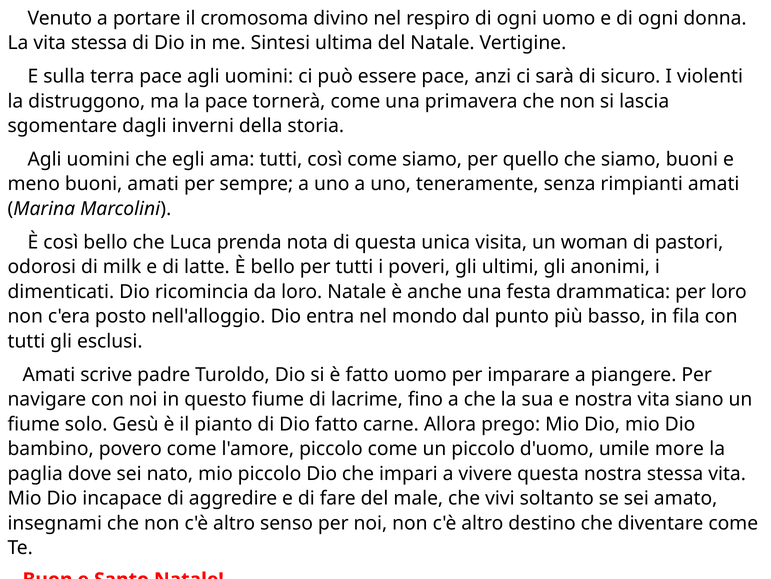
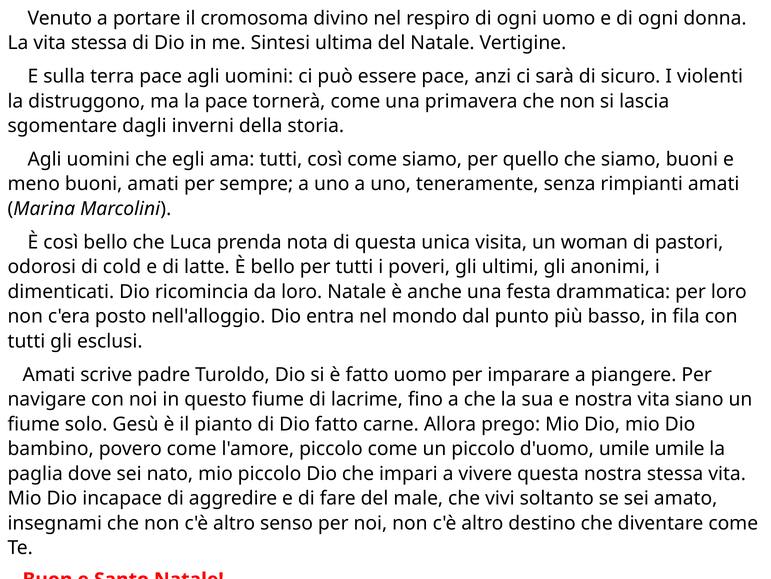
milk: milk -> cold
umile more: more -> umile
